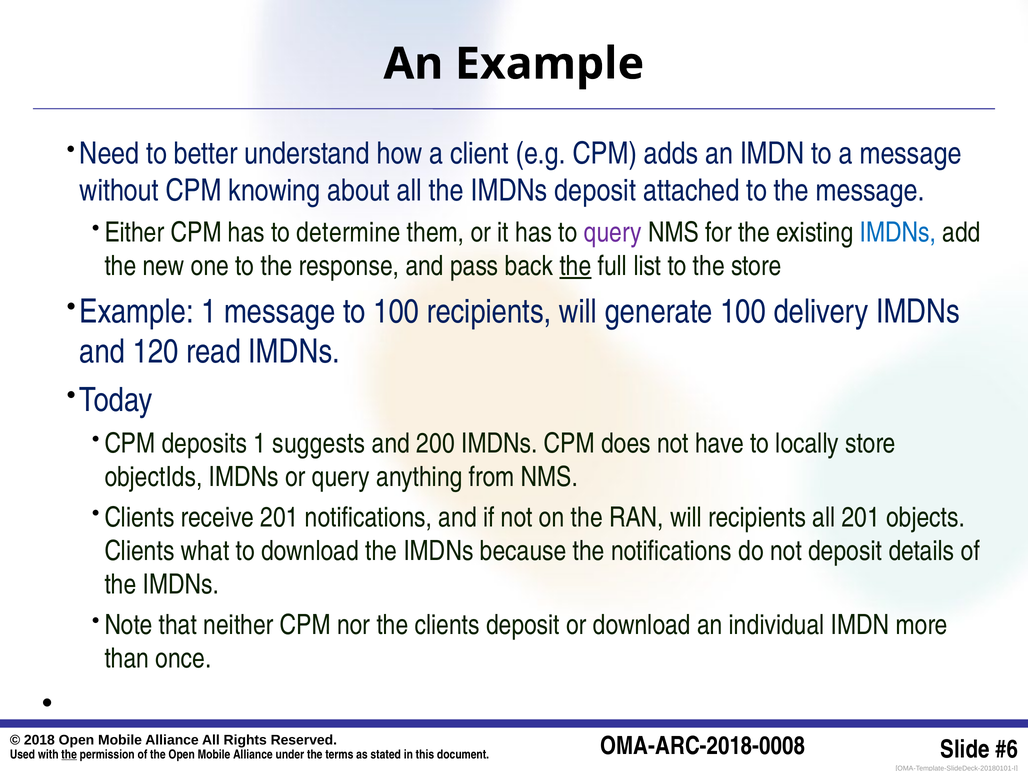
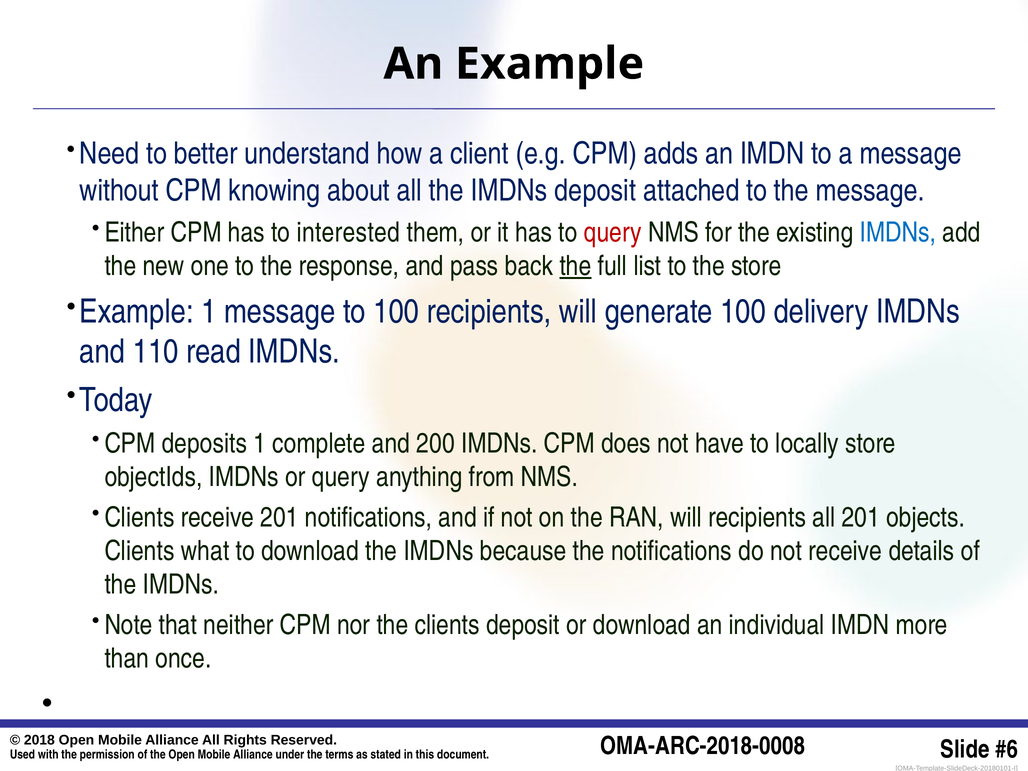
determine: determine -> interested
query at (613, 233) colour: purple -> red
120: 120 -> 110
suggests: suggests -> complete
not deposit: deposit -> receive
the at (69, 754) underline: present -> none
